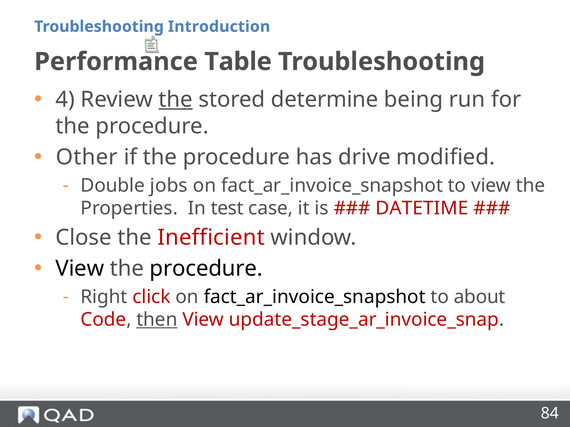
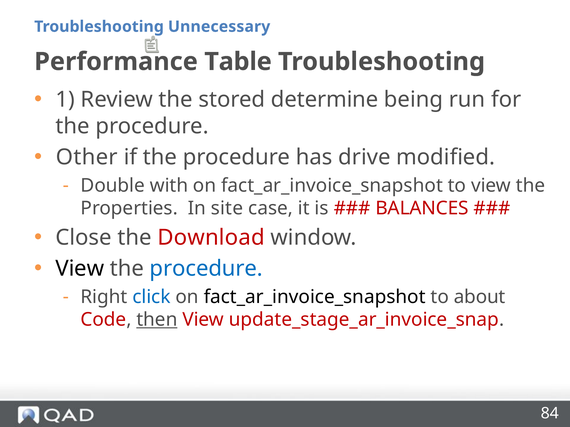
Introduction: Introduction -> Unnecessary
4: 4 -> 1
the at (176, 100) underline: present -> none
jobs: jobs -> with
test: test -> site
DATETIME: DATETIME -> BALANCES
Inefficient: Inefficient -> Download
procedure at (206, 269) colour: black -> blue
click colour: red -> blue
